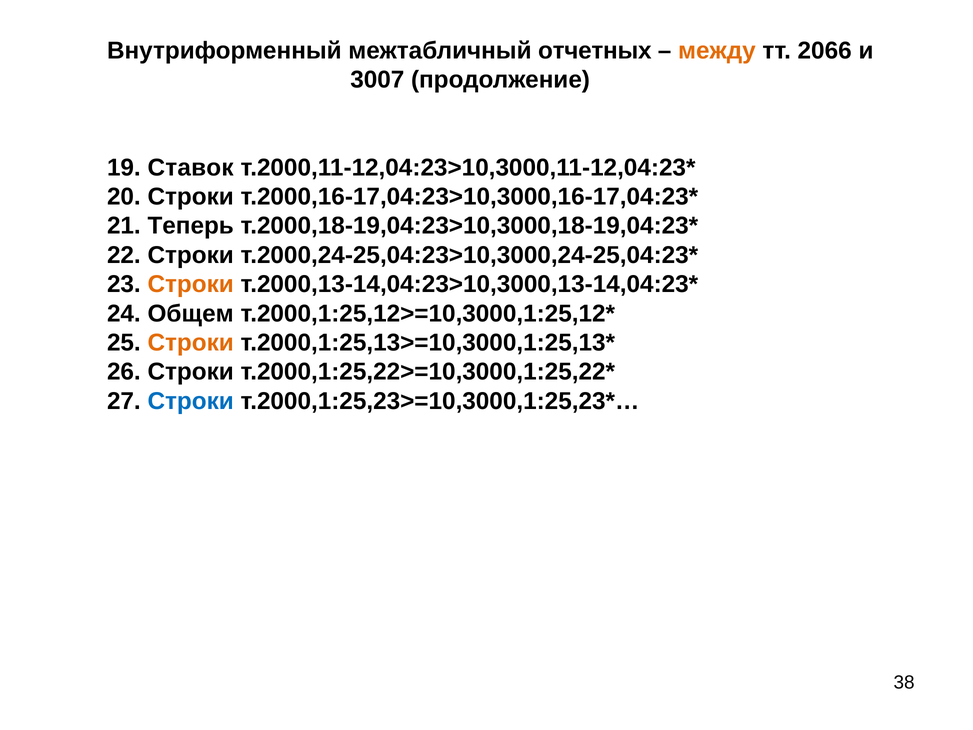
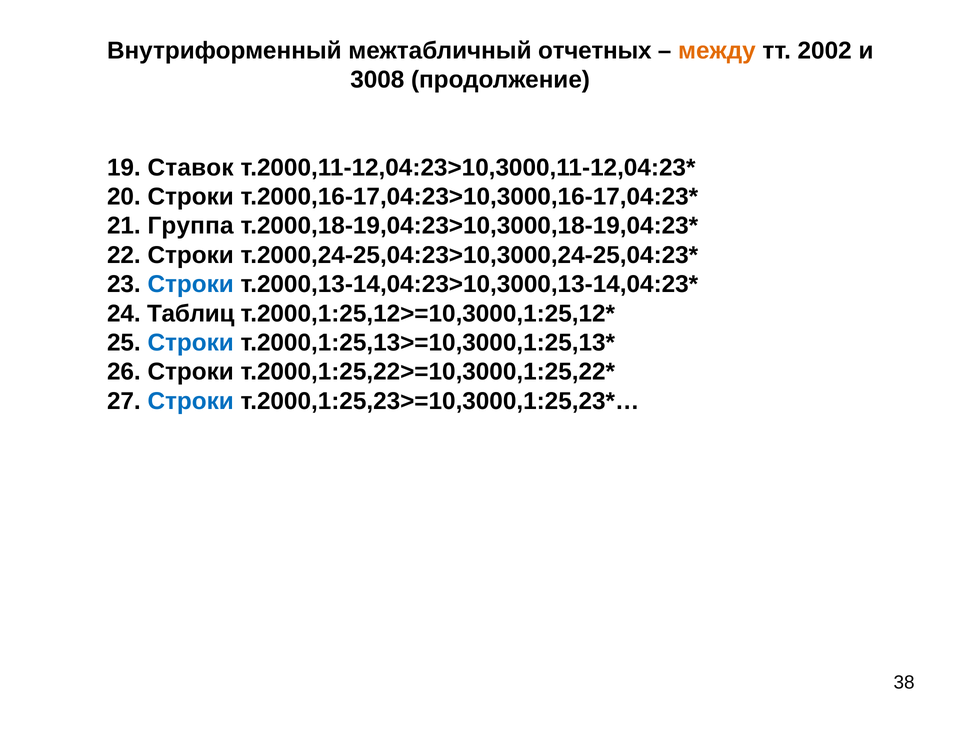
2066: 2066 -> 2002
3007: 3007 -> 3008
Теперь: Теперь -> Группа
Строки at (191, 284) colour: orange -> blue
Общем: Общем -> Таблиц
Строки at (191, 343) colour: orange -> blue
